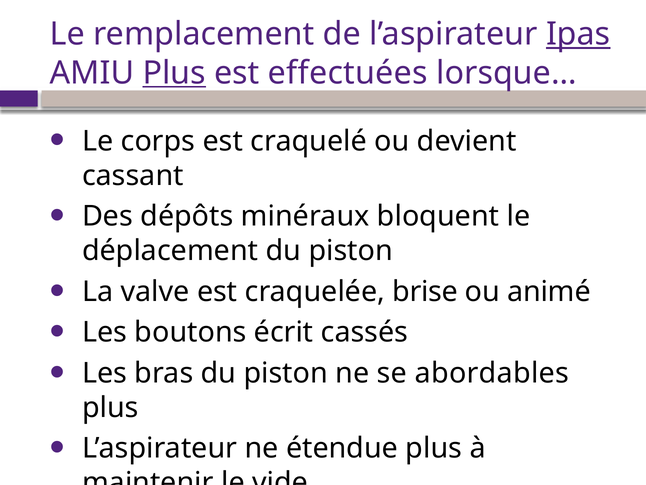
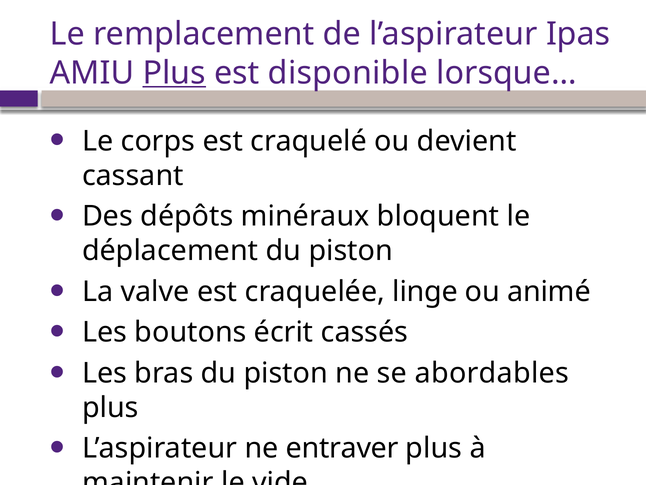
Ipas underline: present -> none
effectuées: effectuées -> disponible
brise: brise -> linge
étendue: étendue -> entraver
